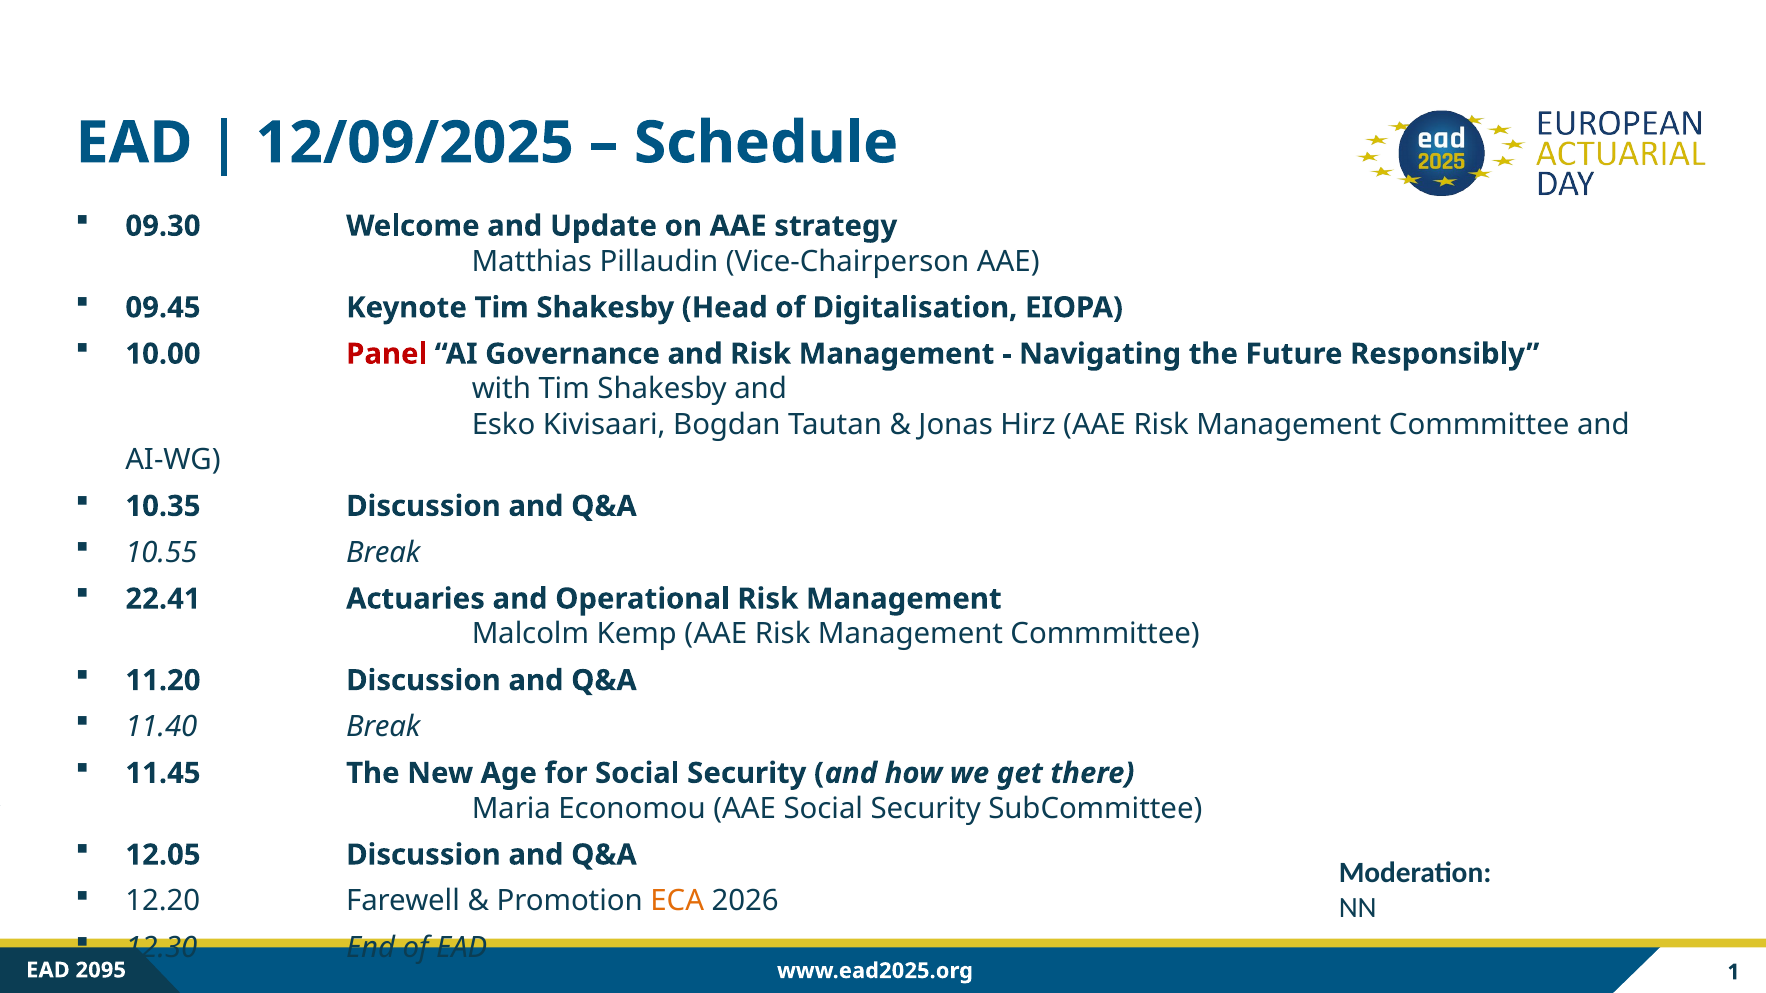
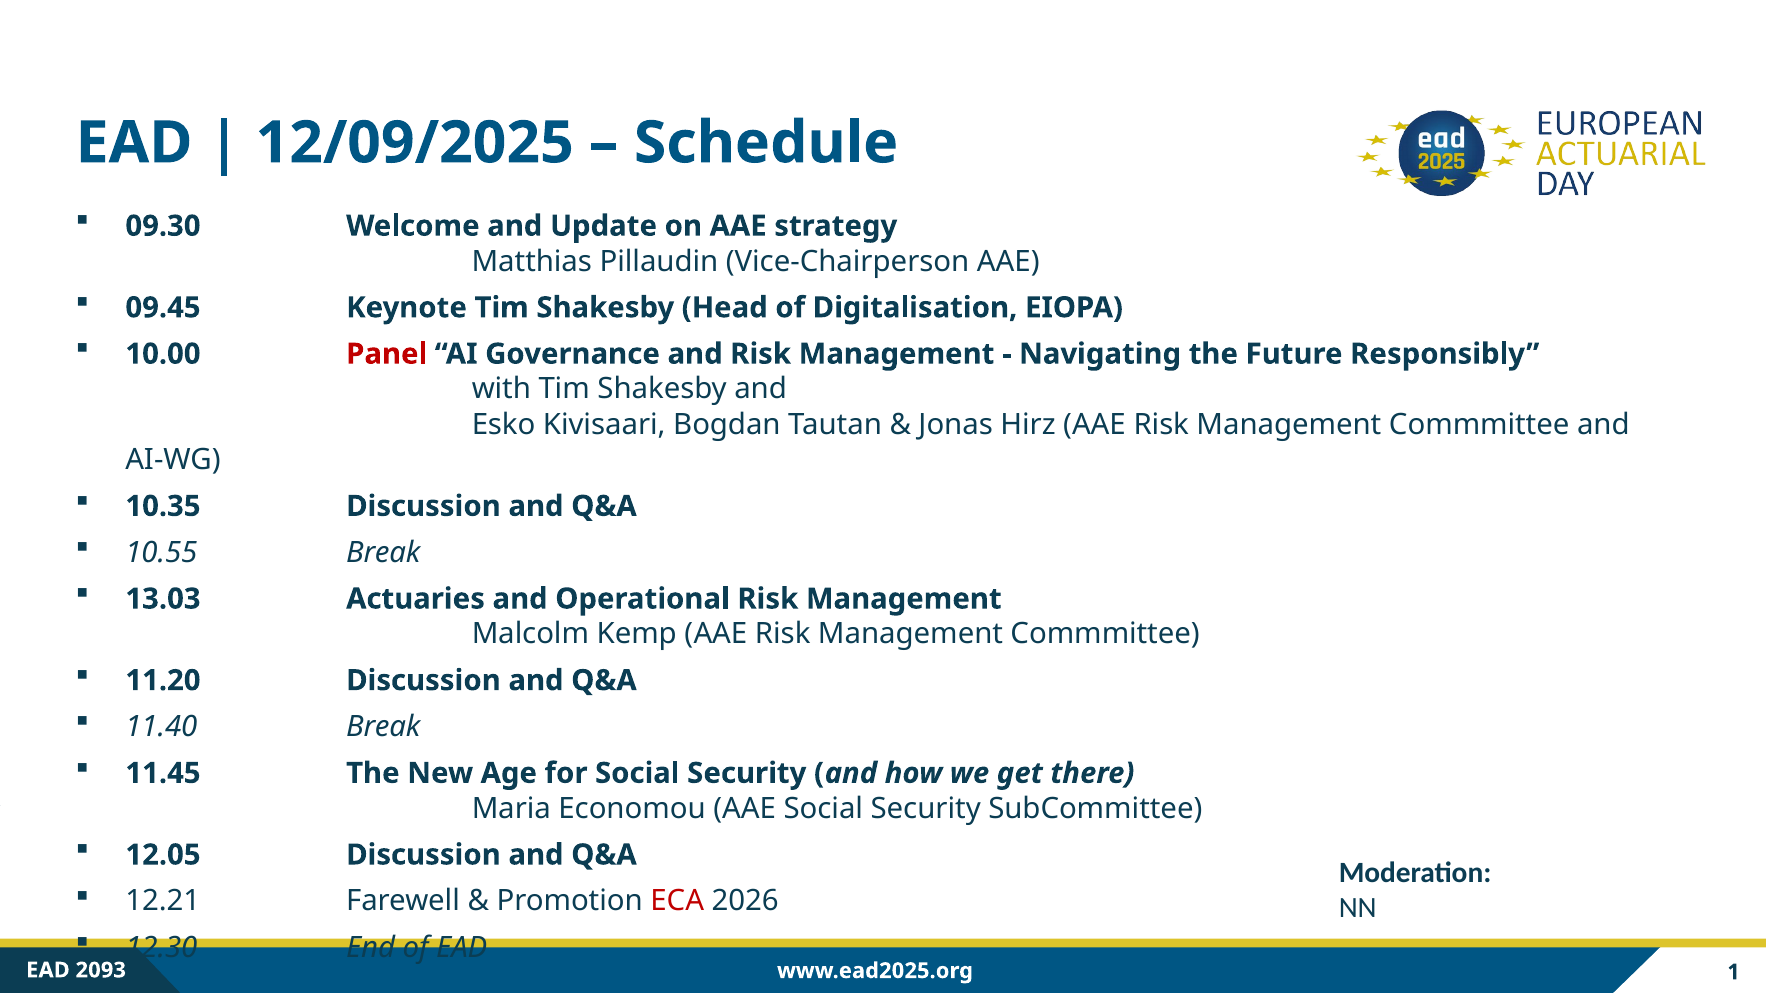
22.41: 22.41 -> 13.03
12.20: 12.20 -> 12.21
ECA colour: orange -> red
2095: 2095 -> 2093
